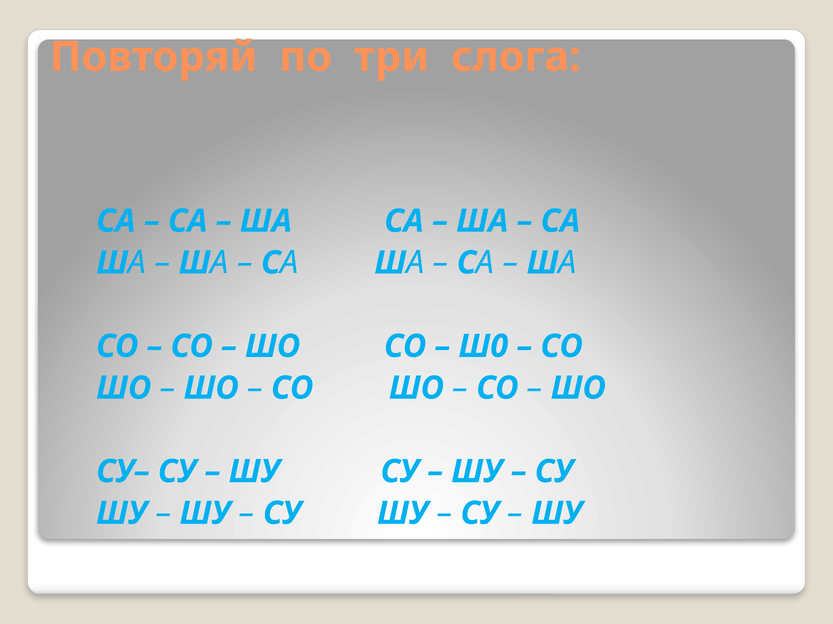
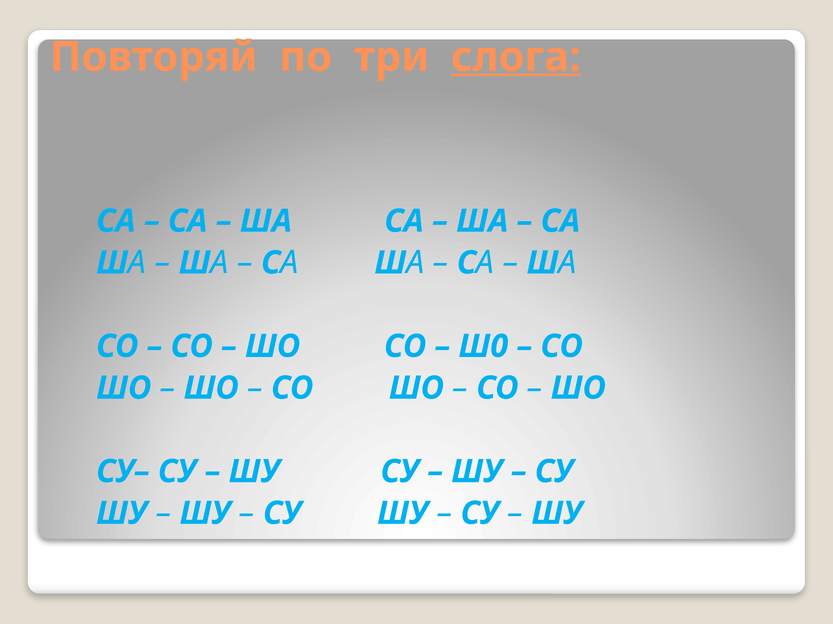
слога underline: none -> present
